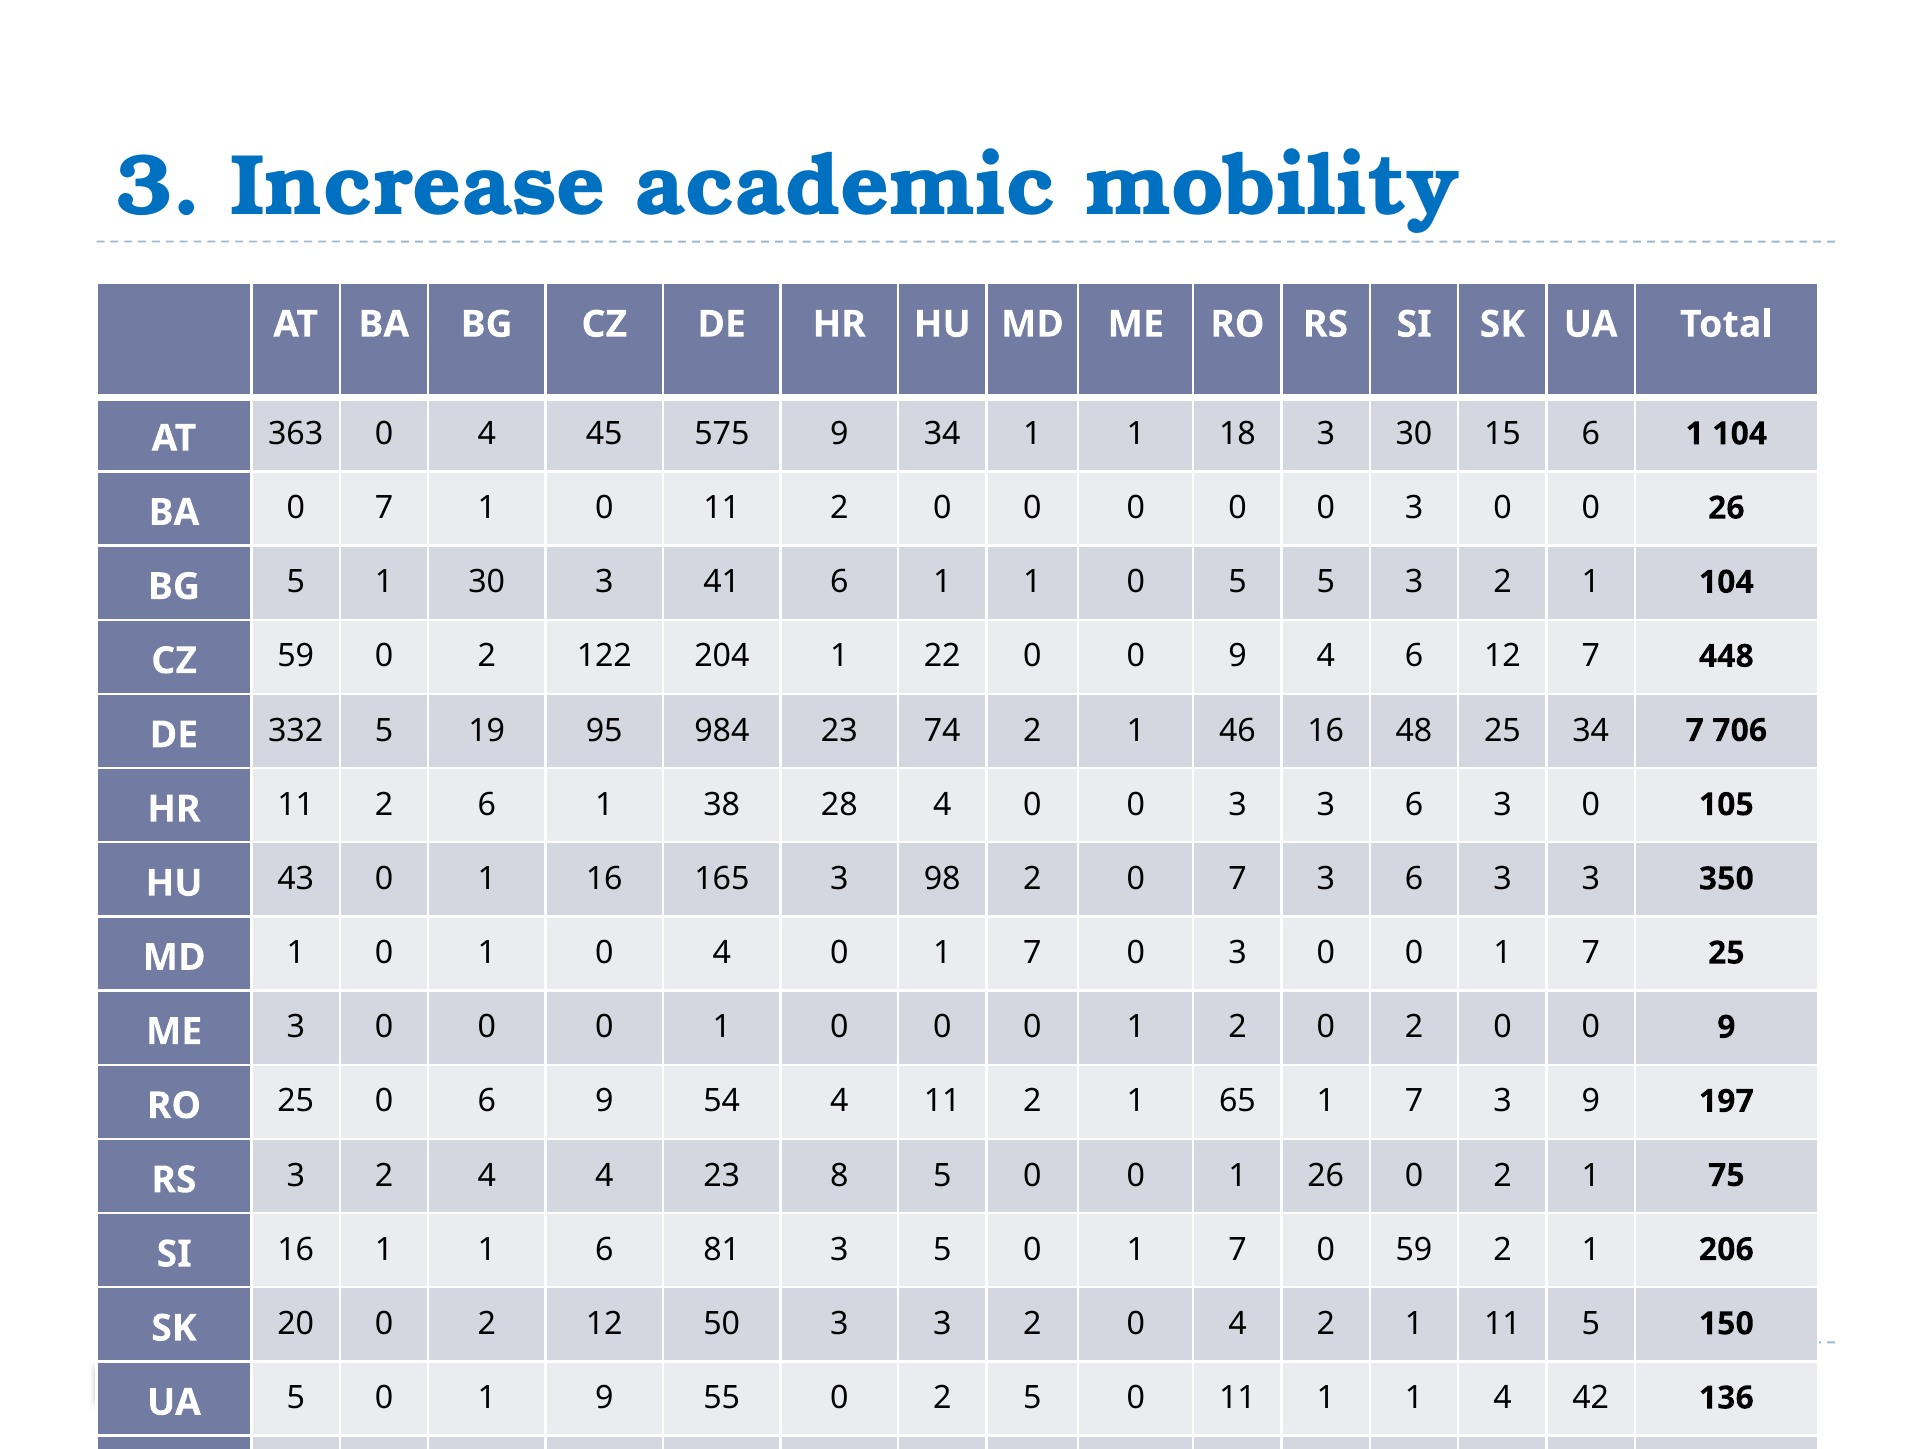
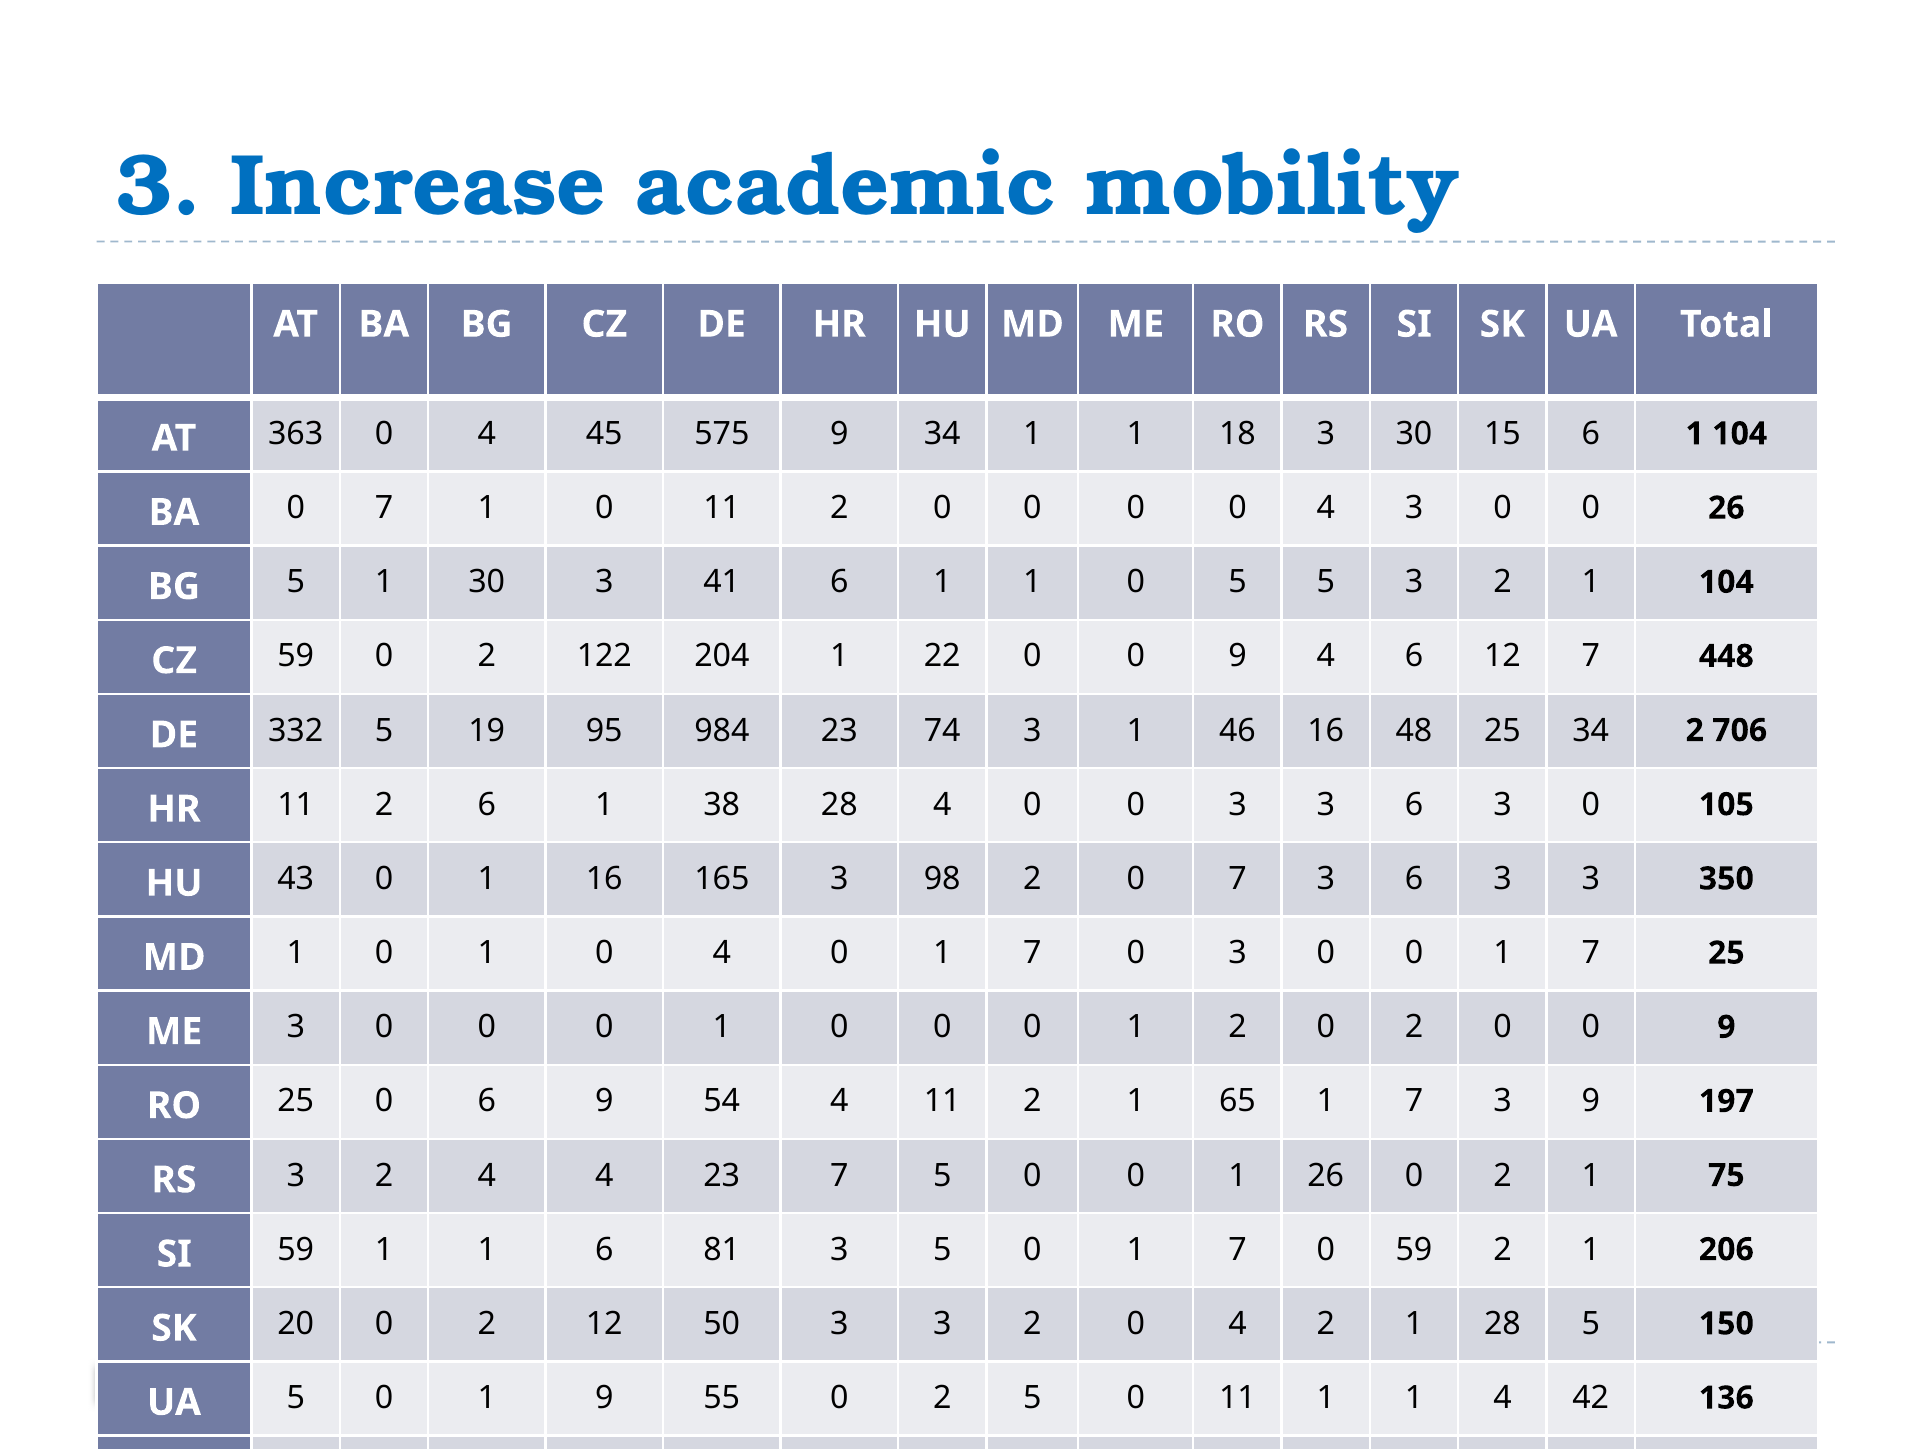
0 at (1326, 508): 0 -> 4
74 2: 2 -> 3
34 7: 7 -> 2
23 8: 8 -> 7
SI 16: 16 -> 59
1 11: 11 -> 28
